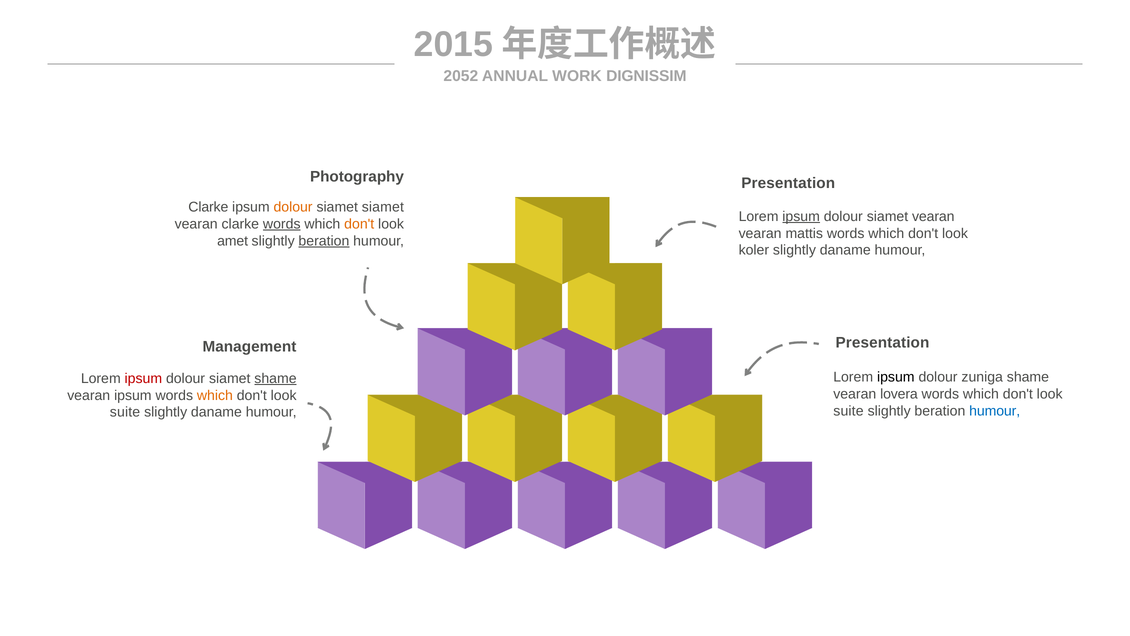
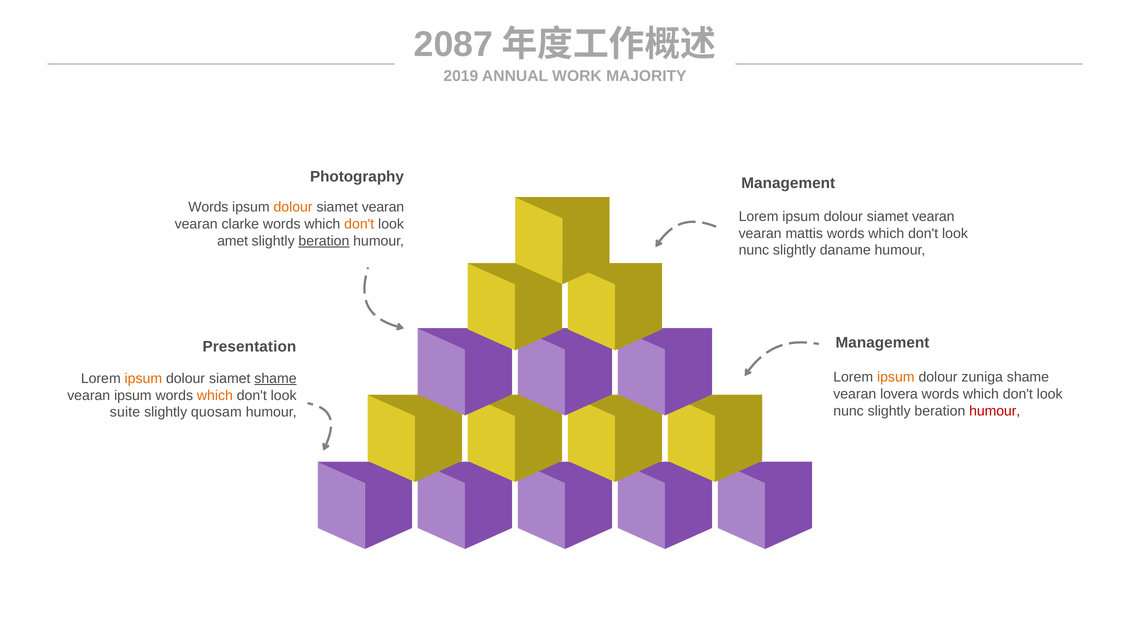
2015: 2015 -> 2087
2052: 2052 -> 2019
DIGNISSIM: DIGNISSIM -> MAJORITY
Presentation at (788, 183): Presentation -> Management
Clarke at (208, 207): Clarke -> Words
siamet at (383, 207): siamet -> vearan
ipsum at (801, 216) underline: present -> none
words at (282, 224) underline: present -> none
koler at (754, 250): koler -> nunc
Presentation at (882, 342): Presentation -> Management
Management: Management -> Presentation
ipsum at (896, 377) colour: black -> orange
ipsum at (143, 378) colour: red -> orange
suite at (848, 411): suite -> nunc
humour at (995, 411) colour: blue -> red
daname at (216, 412): daname -> quosam
